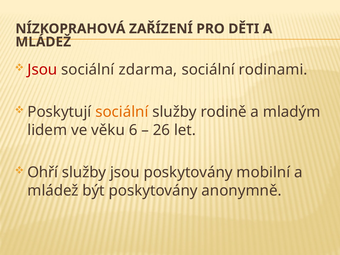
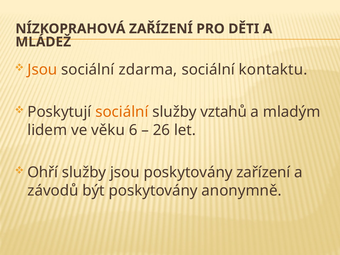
Jsou at (42, 70) colour: red -> orange
rodinami: rodinami -> kontaktu
rodině: rodině -> vztahů
poskytovány mobilní: mobilní -> zařízení
mládež at (53, 191): mládež -> závodů
